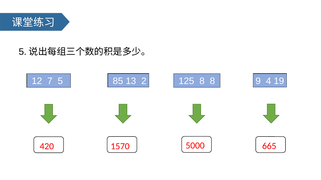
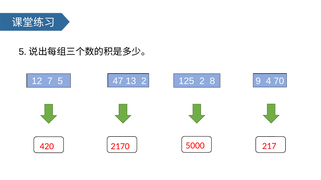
85: 85 -> 47
125 8: 8 -> 2
19: 19 -> 70
1570: 1570 -> 2170
665: 665 -> 217
